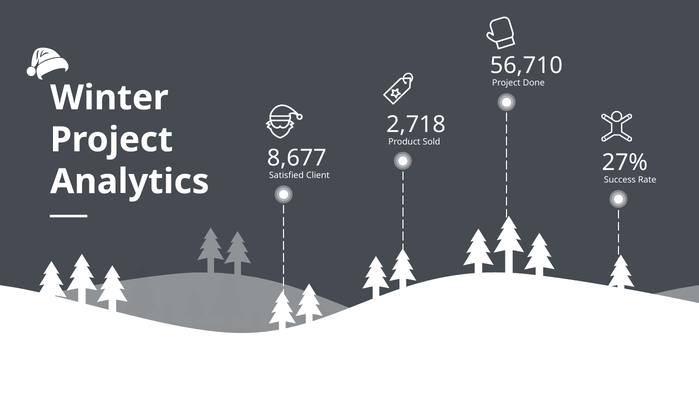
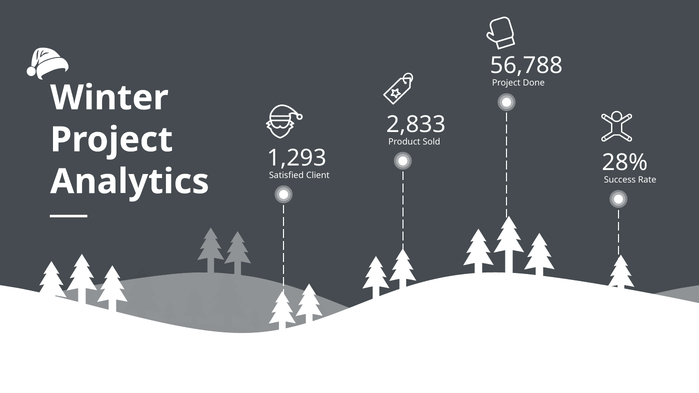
56,710: 56,710 -> 56,788
2,718: 2,718 -> 2,833
8,677: 8,677 -> 1,293
27%: 27% -> 28%
